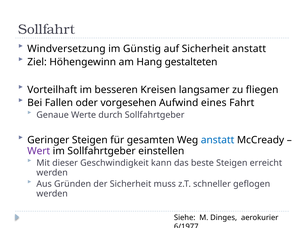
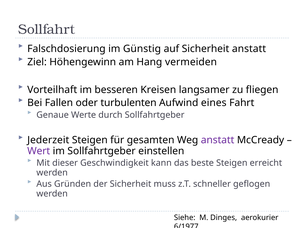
Windversetzung: Windversetzung -> Falschdosierung
gestalteten: gestalteten -> vermeiden
vorgesehen: vorgesehen -> turbulenten
Geringer: Geringer -> Jederzeit
anstatt at (218, 140) colour: blue -> purple
